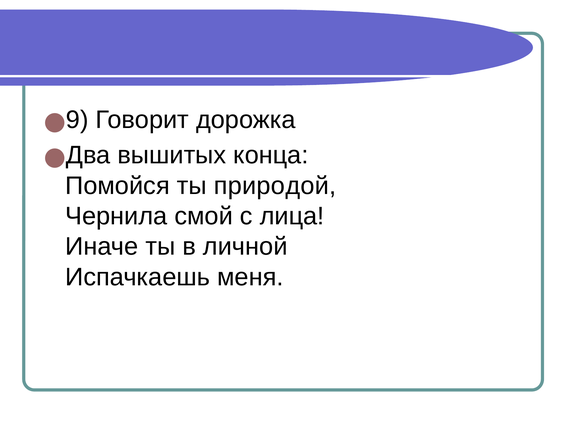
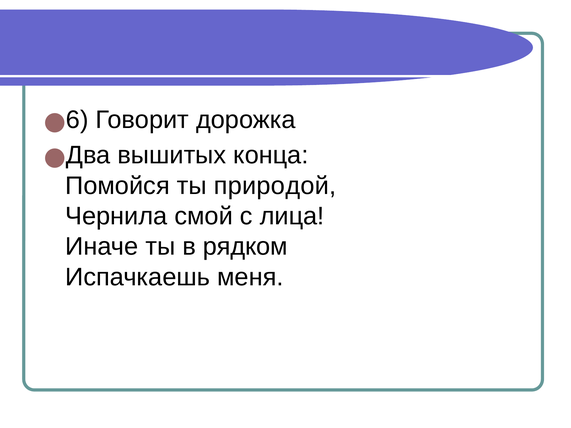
9: 9 -> 6
личной: личной -> рядком
